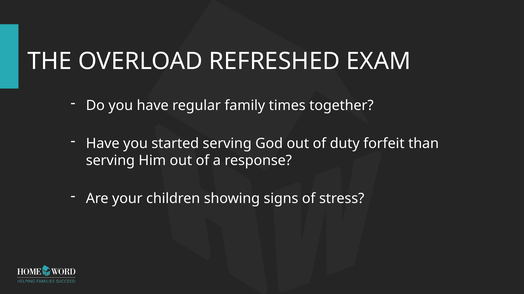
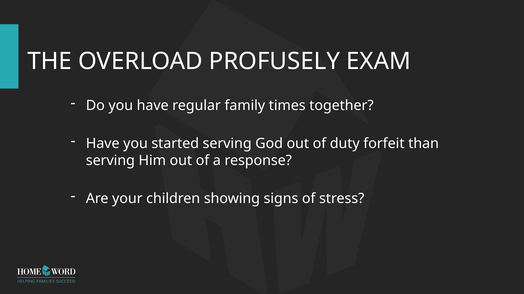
REFRESHED: REFRESHED -> PROFUSELY
